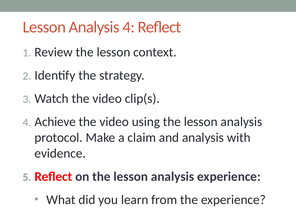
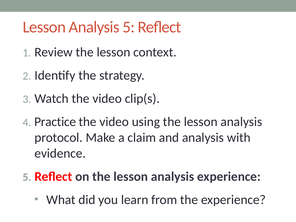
Analysis 4: 4 -> 5
Achieve: Achieve -> Practice
